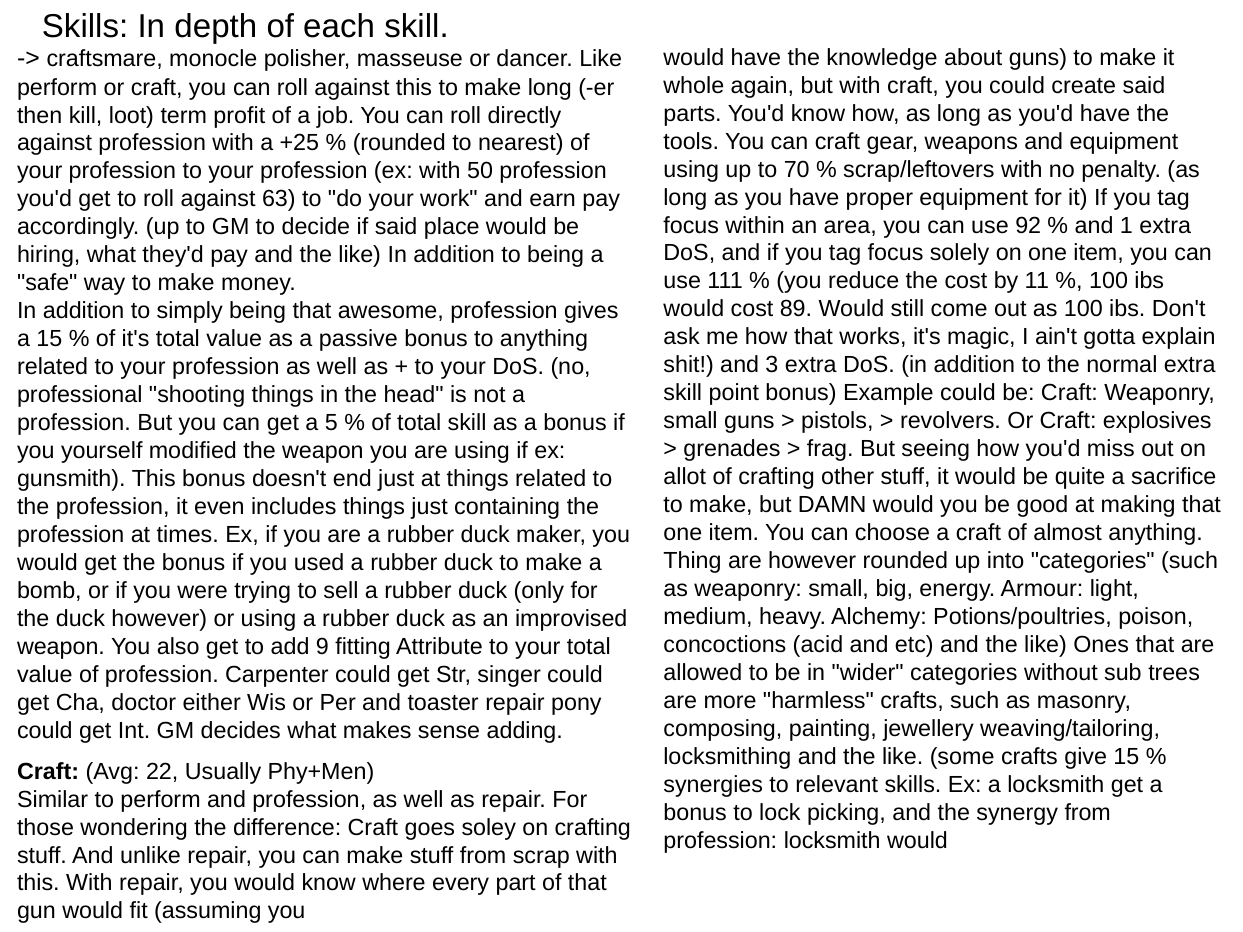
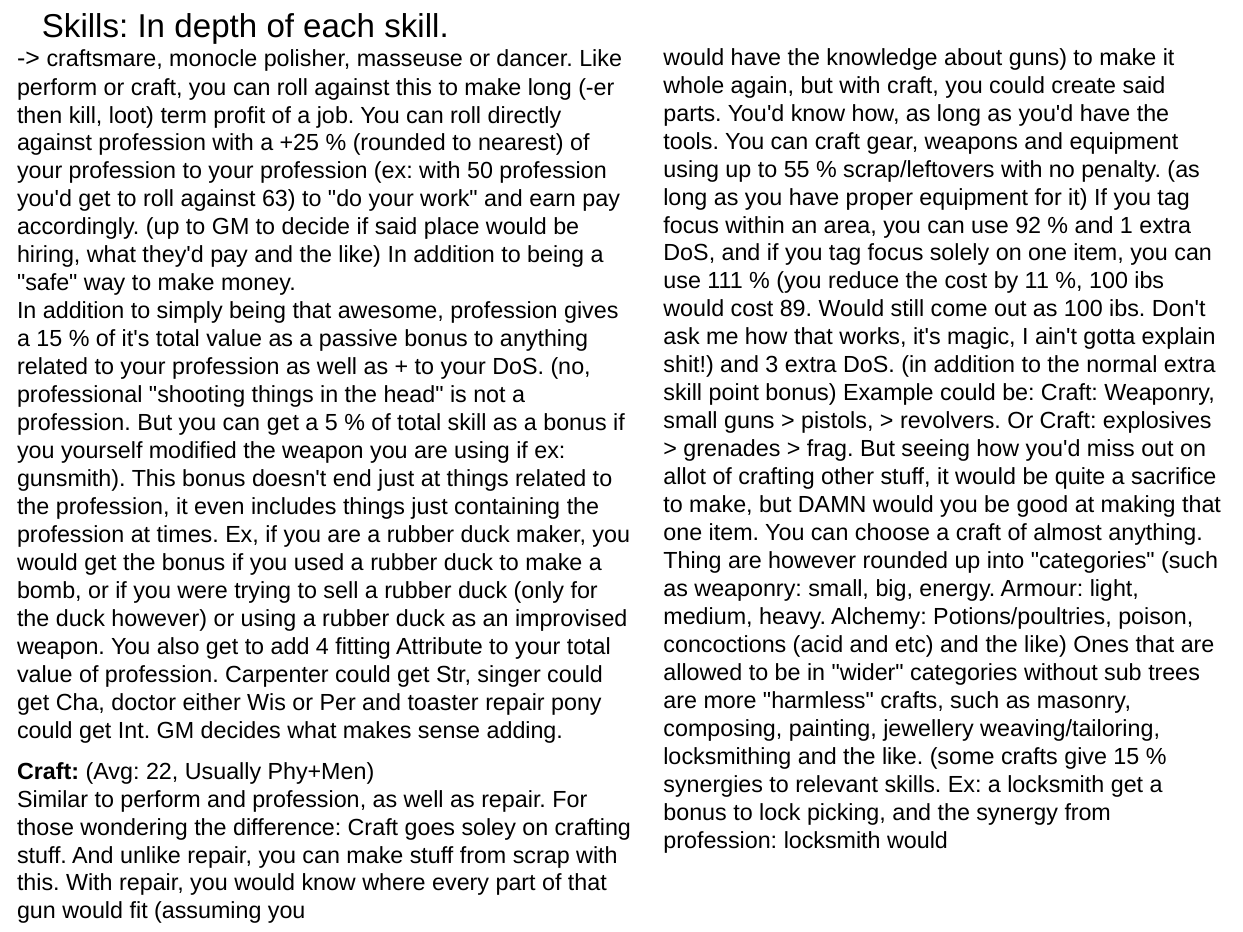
70: 70 -> 55
9: 9 -> 4
